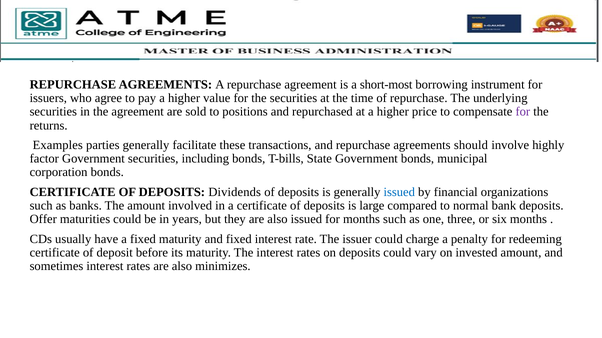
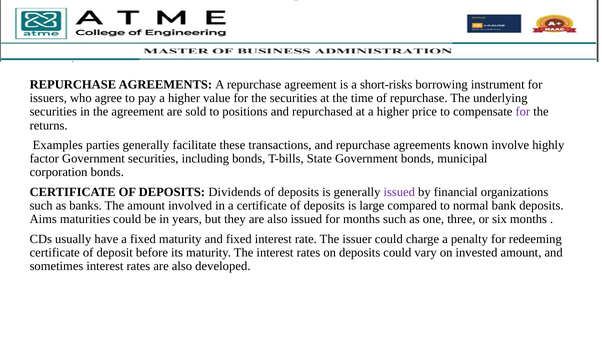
short-most: short-most -> short-risks
should: should -> known
issued at (399, 192) colour: blue -> purple
Offer: Offer -> Aims
minimizes: minimizes -> developed
